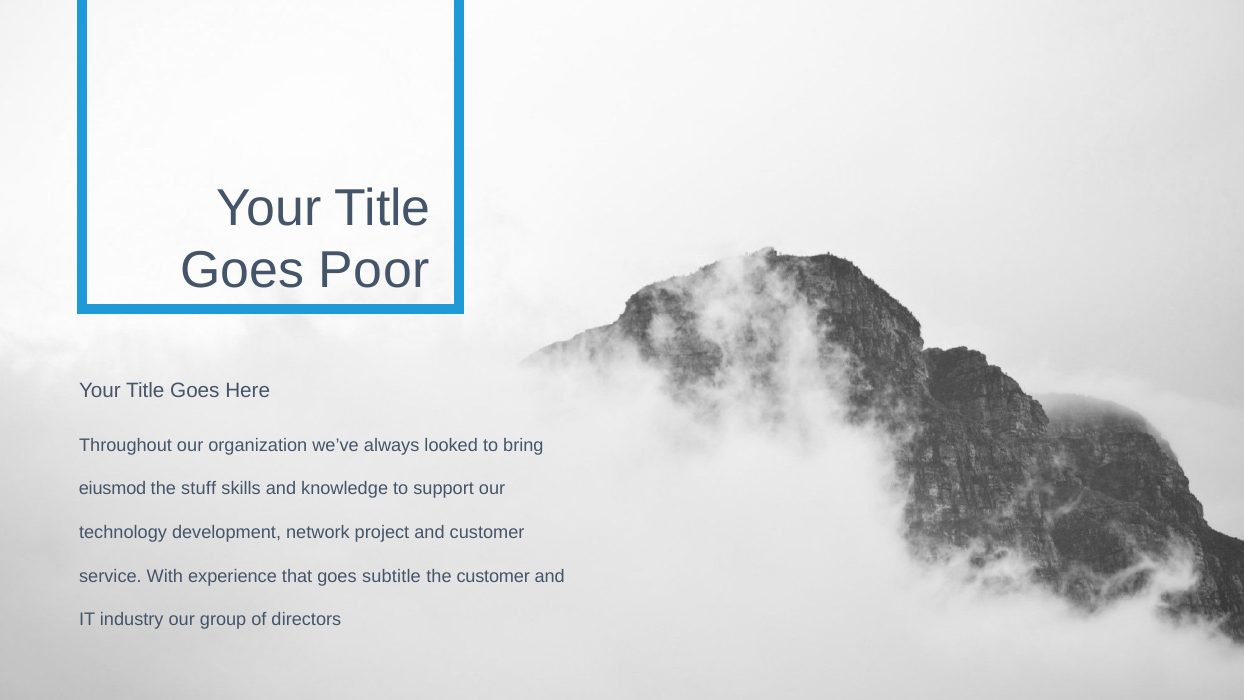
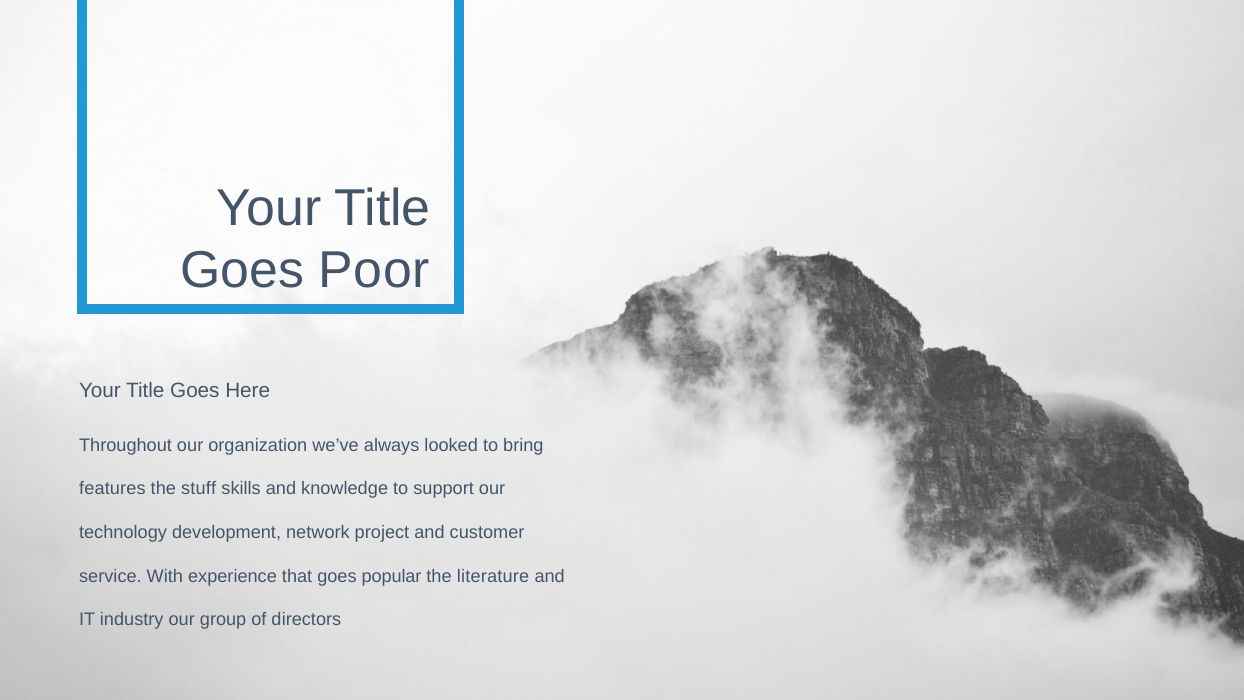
eiusmod: eiusmod -> features
subtitle: subtitle -> popular
the customer: customer -> literature
